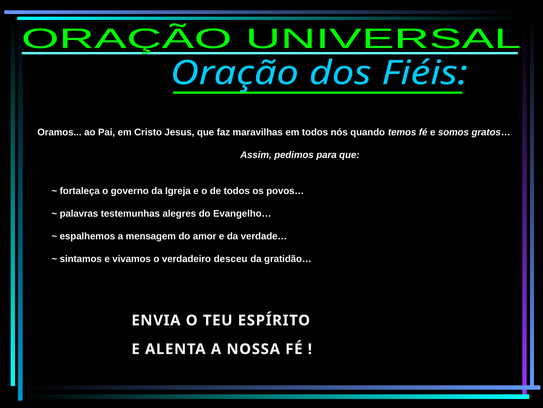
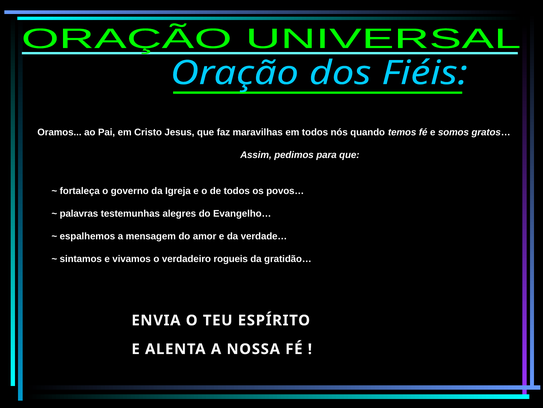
desceu: desceu -> rogueis
